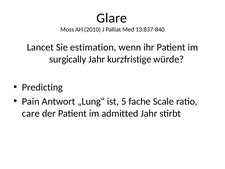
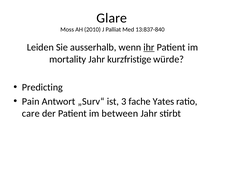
Lancet: Lancet -> Leiden
estimation: estimation -> ausserhalb
ihr underline: none -> present
surgically: surgically -> mortality
„Lung“: „Lung“ -> „Surv“
5: 5 -> 3
Scale: Scale -> Yates
admitted: admitted -> between
